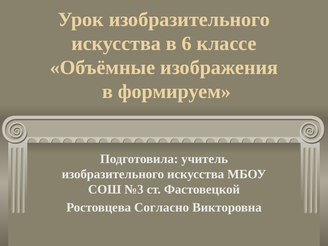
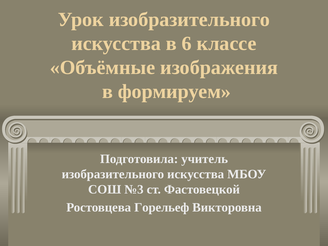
Согласно: Согласно -> Горельеф
